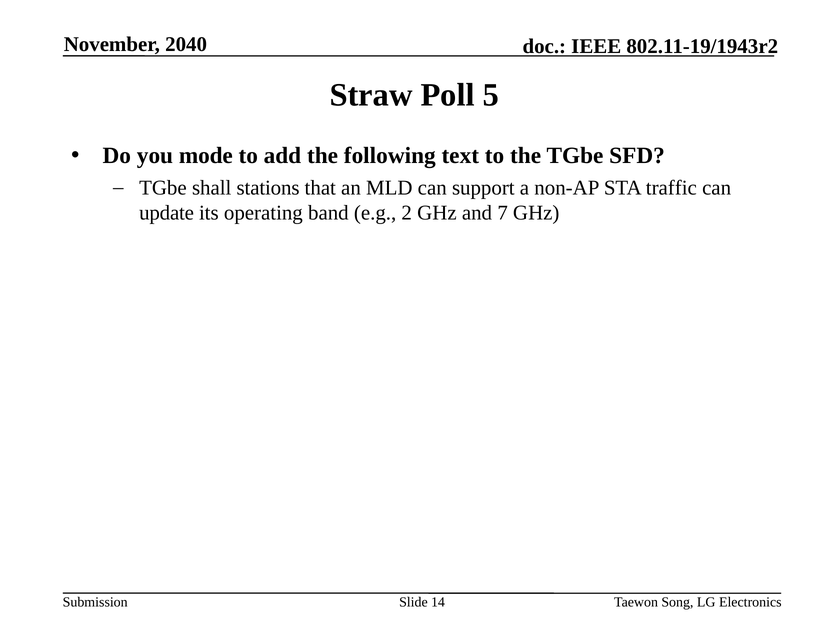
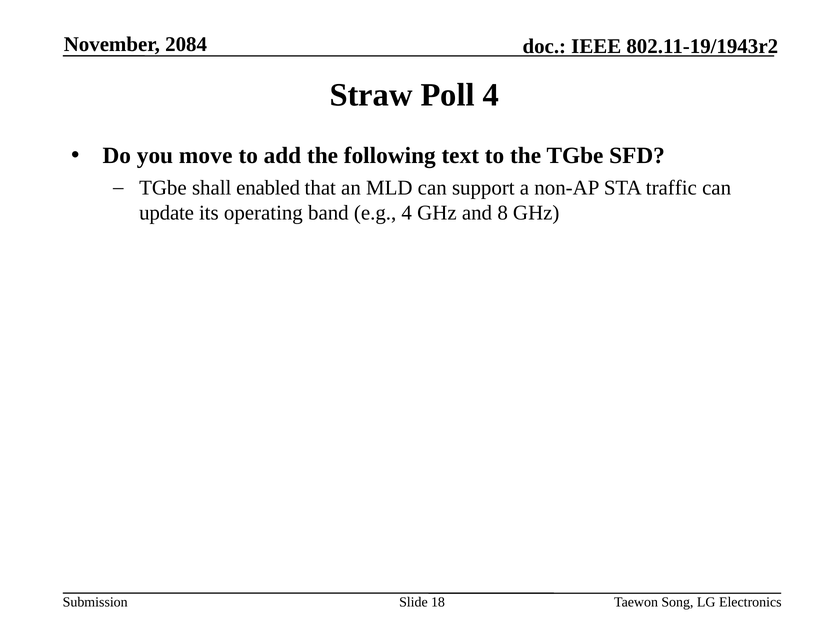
2040: 2040 -> 2084
Poll 5: 5 -> 4
mode: mode -> move
stations: stations -> enabled
e.g 2: 2 -> 4
7: 7 -> 8
14: 14 -> 18
